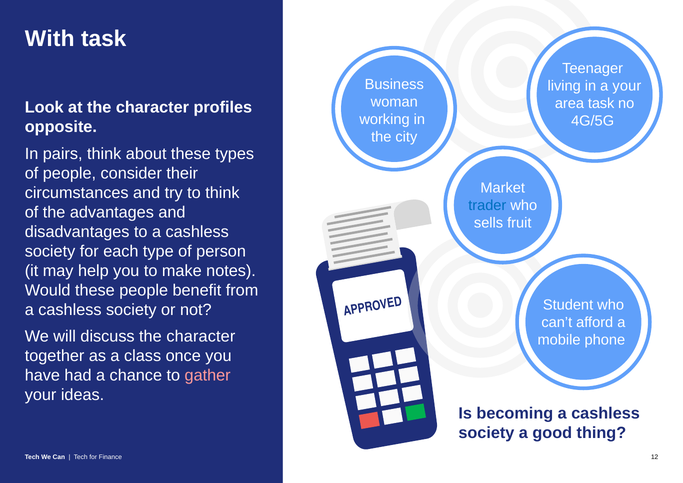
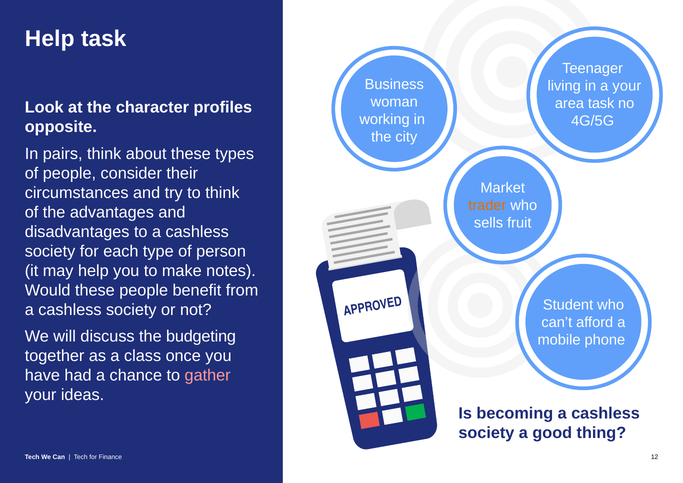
With at (50, 38): With -> Help
trader colour: blue -> orange
discuss the character: character -> budgeting
